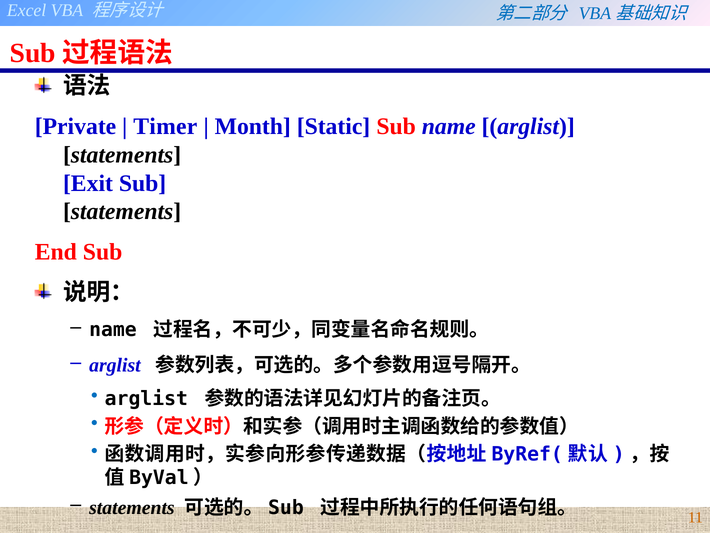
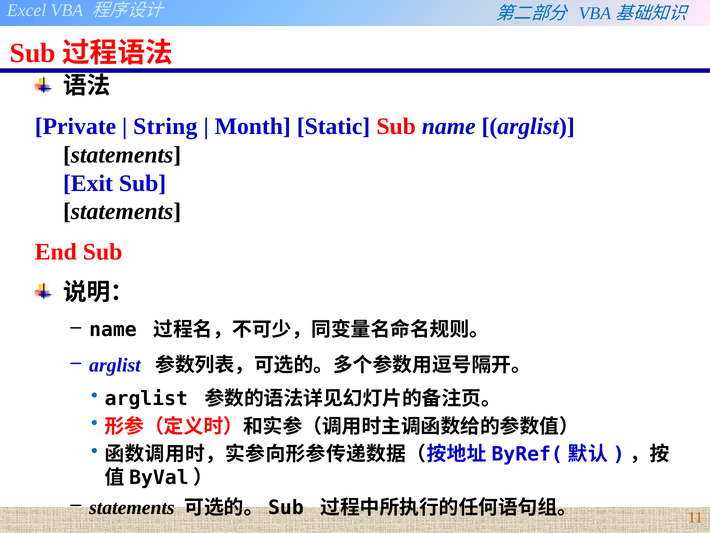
Timer: Timer -> String
